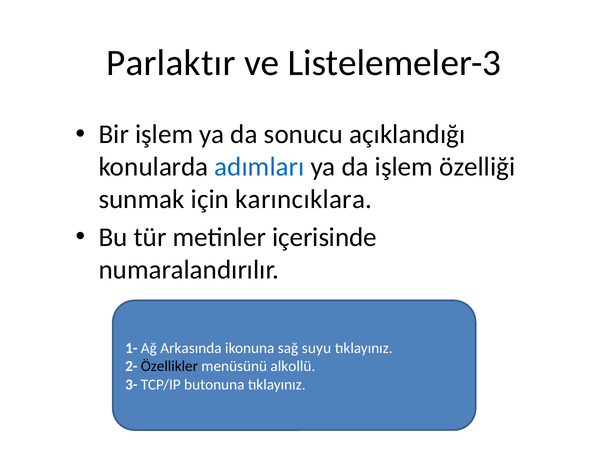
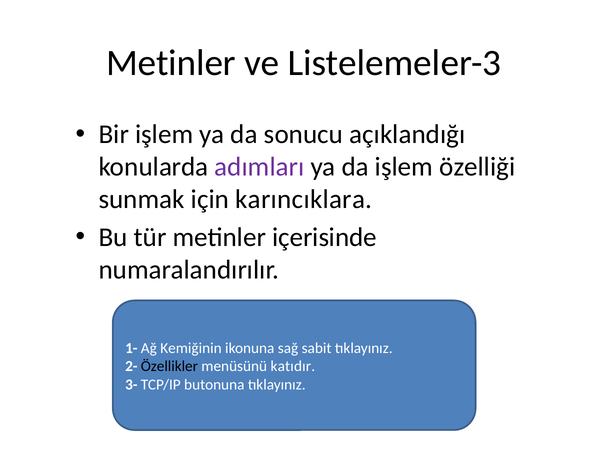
Parlaktır at (171, 63): Parlaktır -> Metinler
adımları colour: blue -> purple
Arkasında: Arkasında -> Kemiğinin
suyu: suyu -> sabit
alkollü: alkollü -> katıdır
